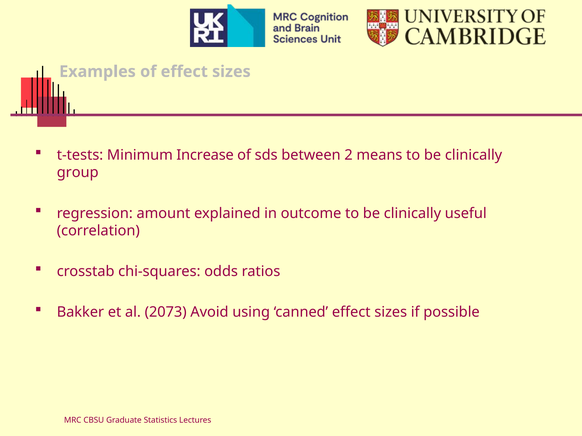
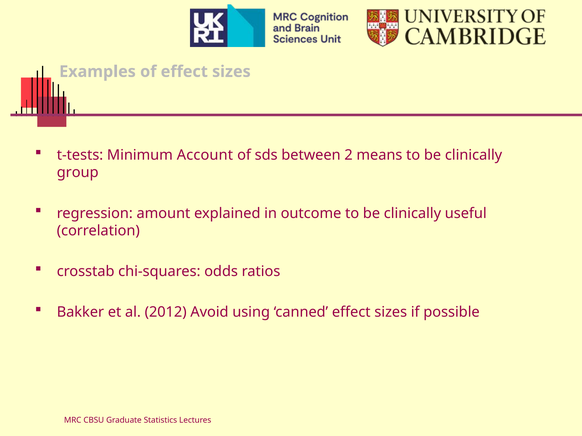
Increase: Increase -> Account
2073: 2073 -> 2012
